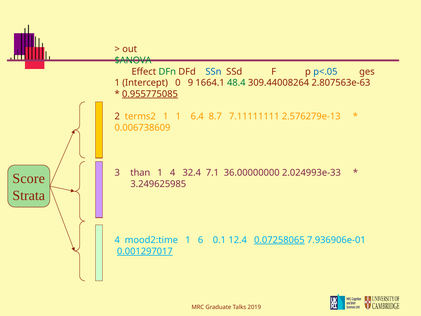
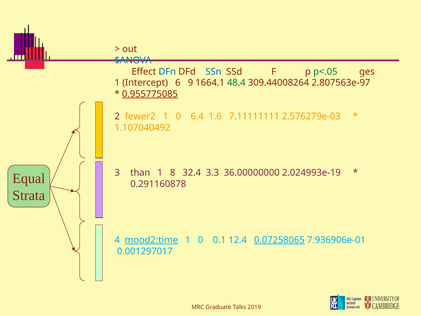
$ANOVA colour: green -> blue
DFn colour: green -> blue
p<.05 colour: blue -> green
0: 0 -> 6
2.807563e-63: 2.807563e-63 -> 2.807563e-97
terms2: terms2 -> fewer2
1 at (178, 116): 1 -> 0
8.7: 8.7 -> 1.6
2.576279e-13: 2.576279e-13 -> 2.576279e-03
0.006738609: 0.006738609 -> 1.107040492
1 4: 4 -> 8
7.1: 7.1 -> 3.3
2.024993e-33: 2.024993e-33 -> 2.024993e-19
Score: Score -> Equal
3.249625985: 3.249625985 -> 0.291160878
mood2:time underline: none -> present
6 at (201, 240): 6 -> 0
0.001297017 underline: present -> none
